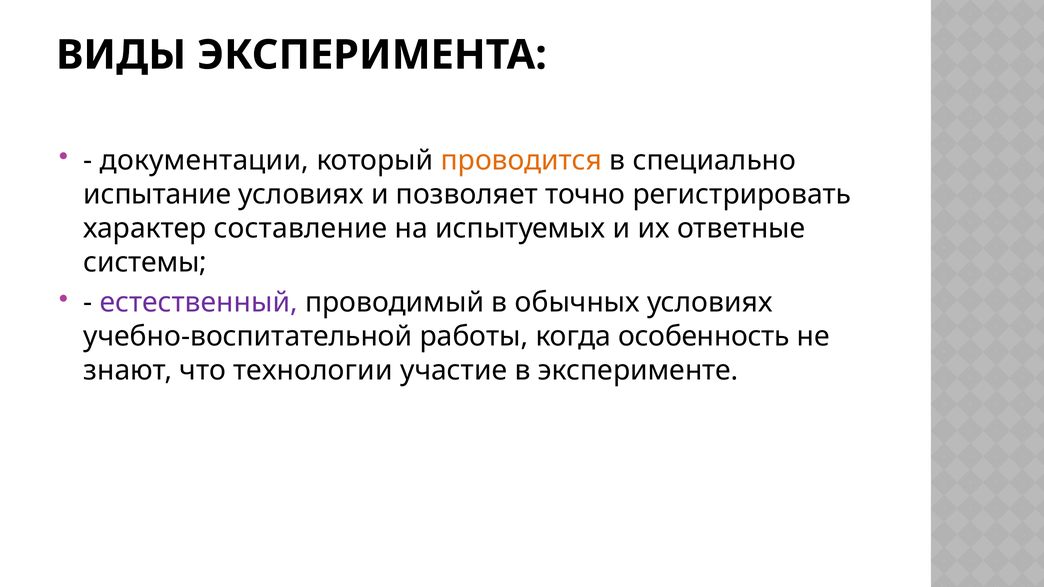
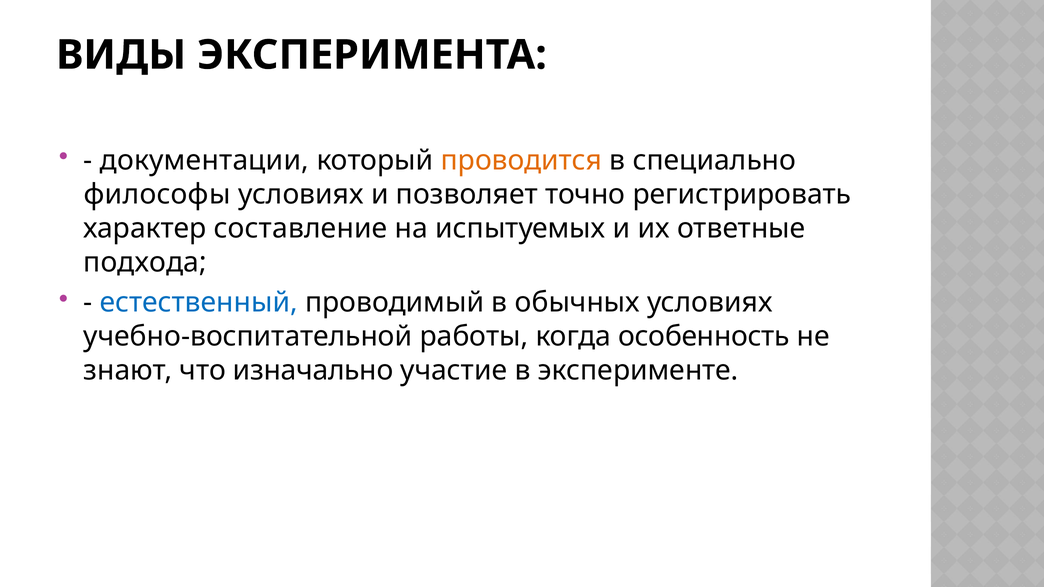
испытание: испытание -> философы
системы: системы -> подхода
естественный colour: purple -> blue
технологии: технологии -> изначально
